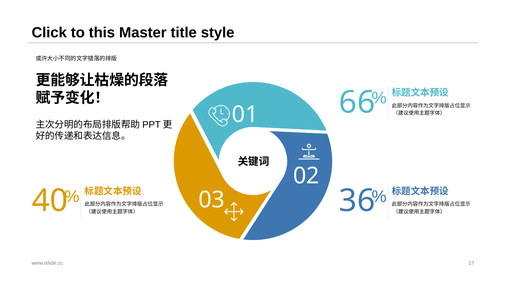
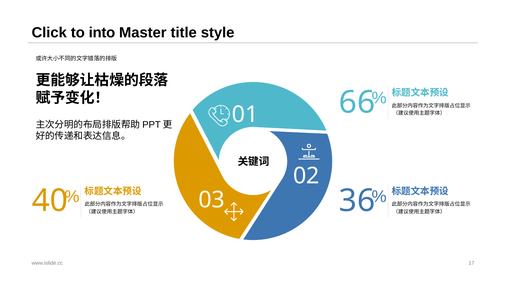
this: this -> into
